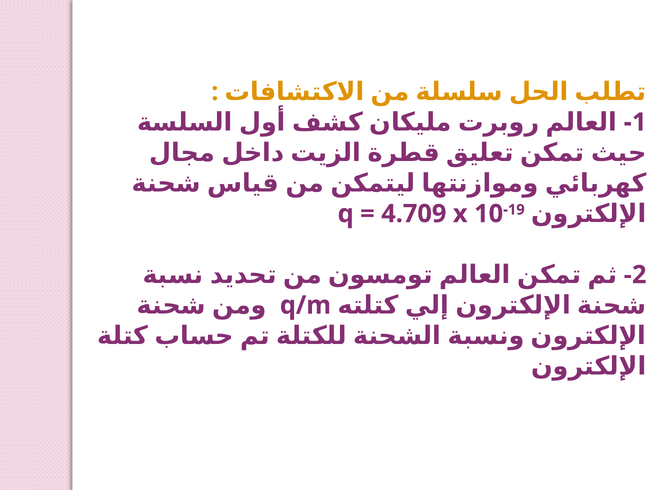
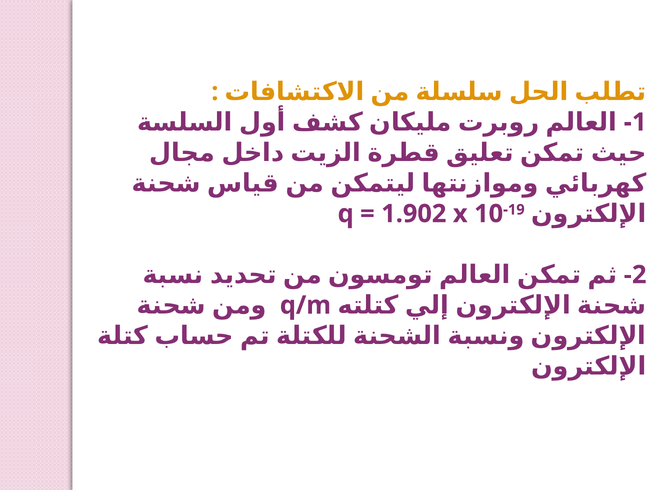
4.709: 4.709 -> 1.902
